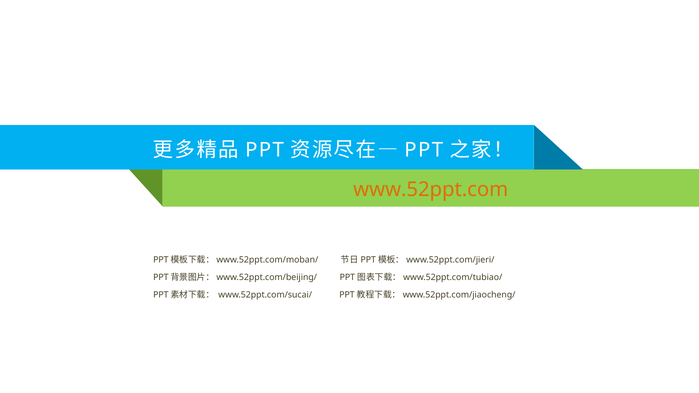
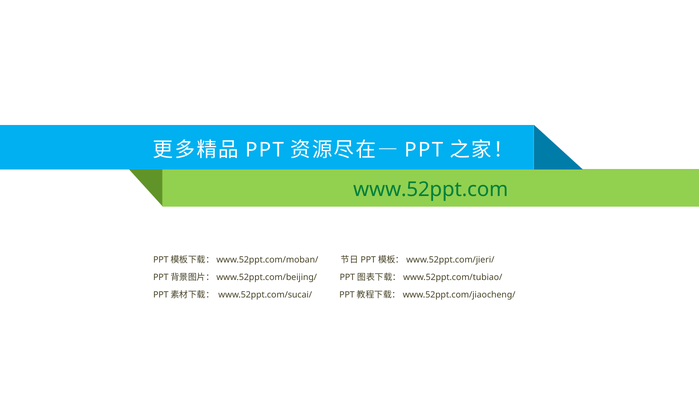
www.52ppt.com colour: orange -> green
